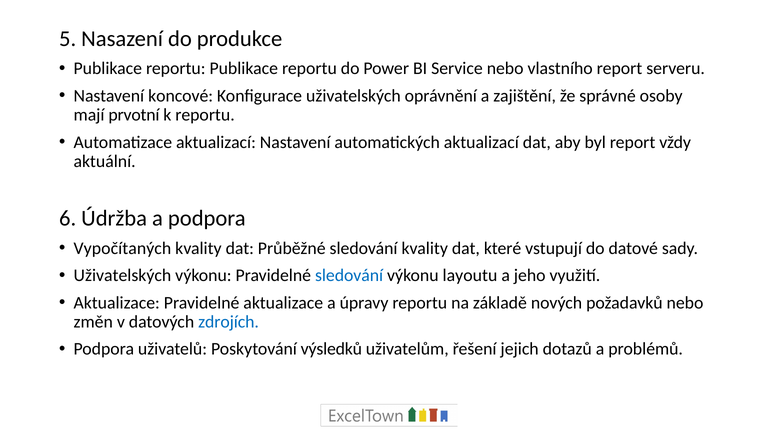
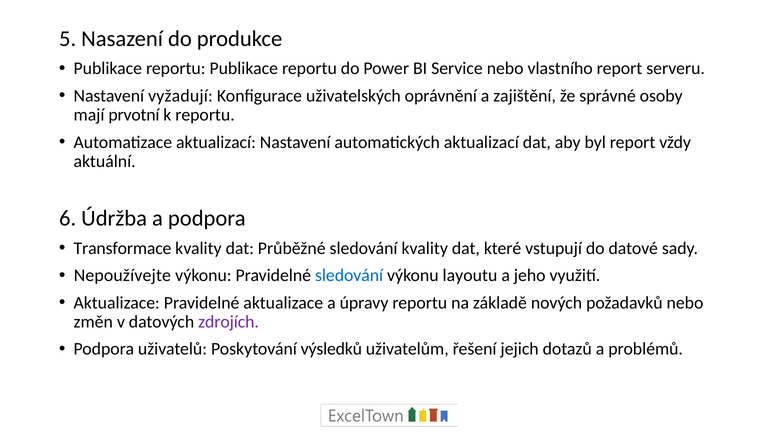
koncové: koncové -> vyžadují
Vypočítaných: Vypočítaných -> Transformace
Uživatelských at (122, 275): Uživatelských -> Nepoužívejte
zdrojích colour: blue -> purple
